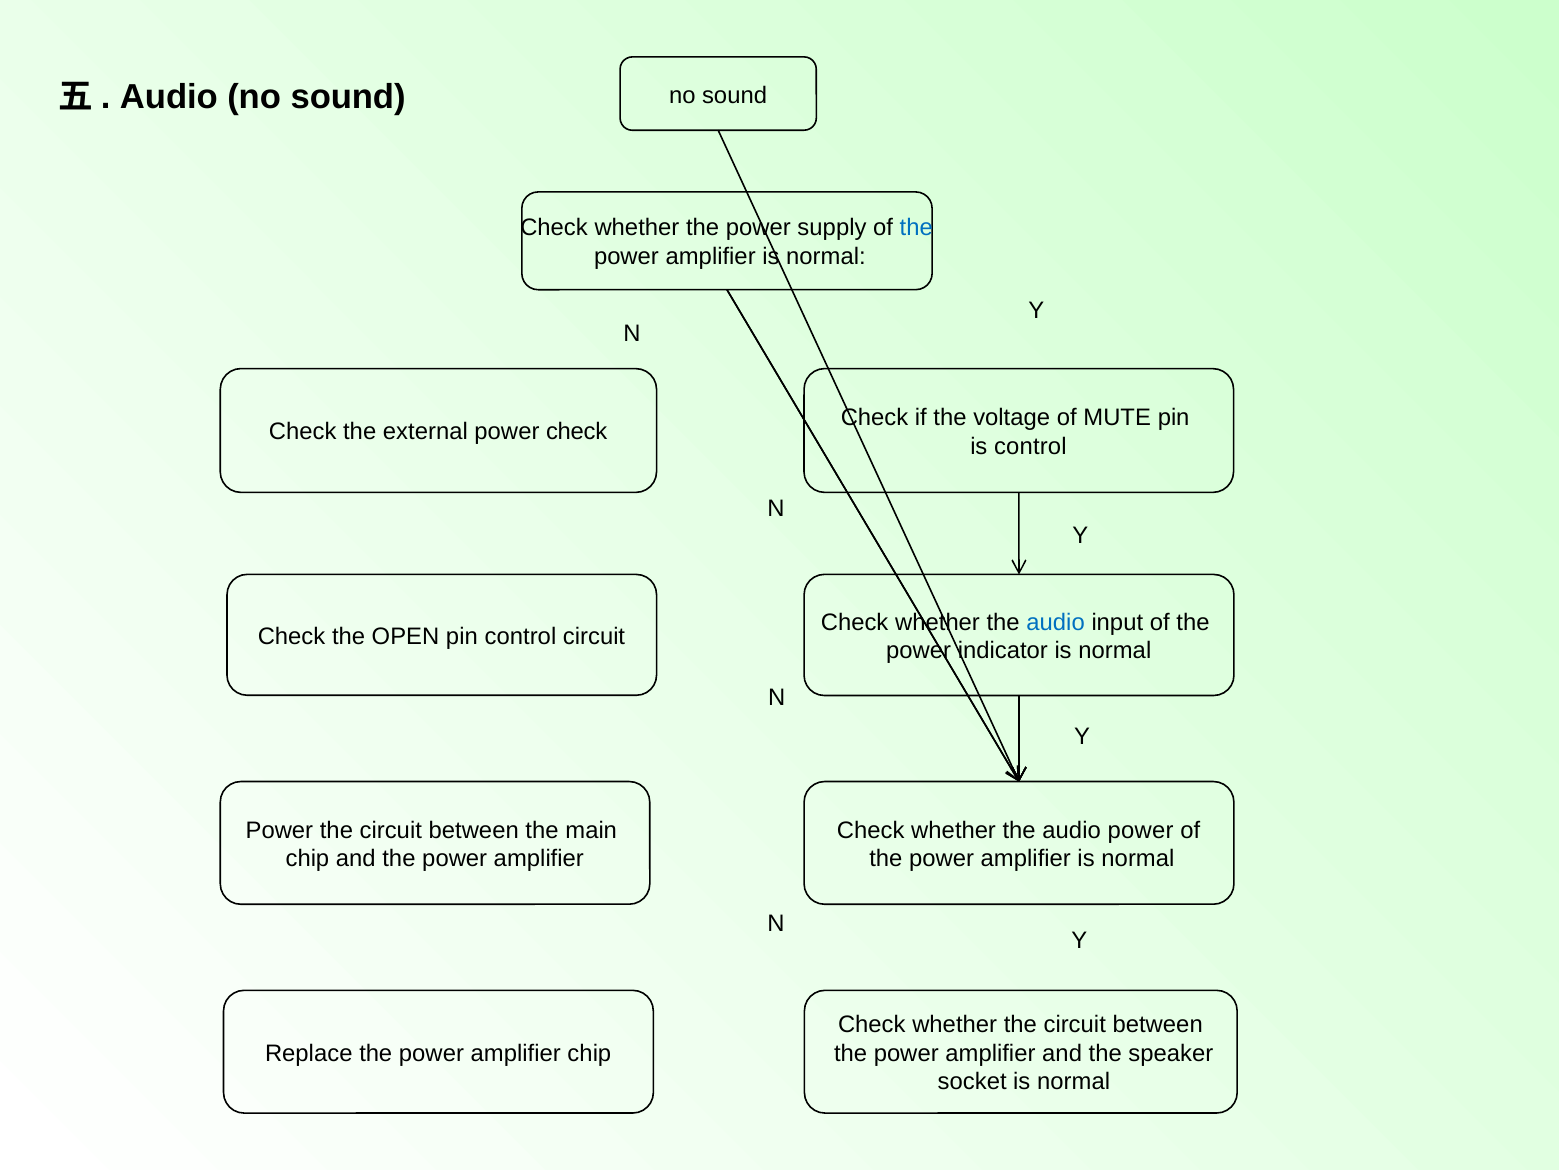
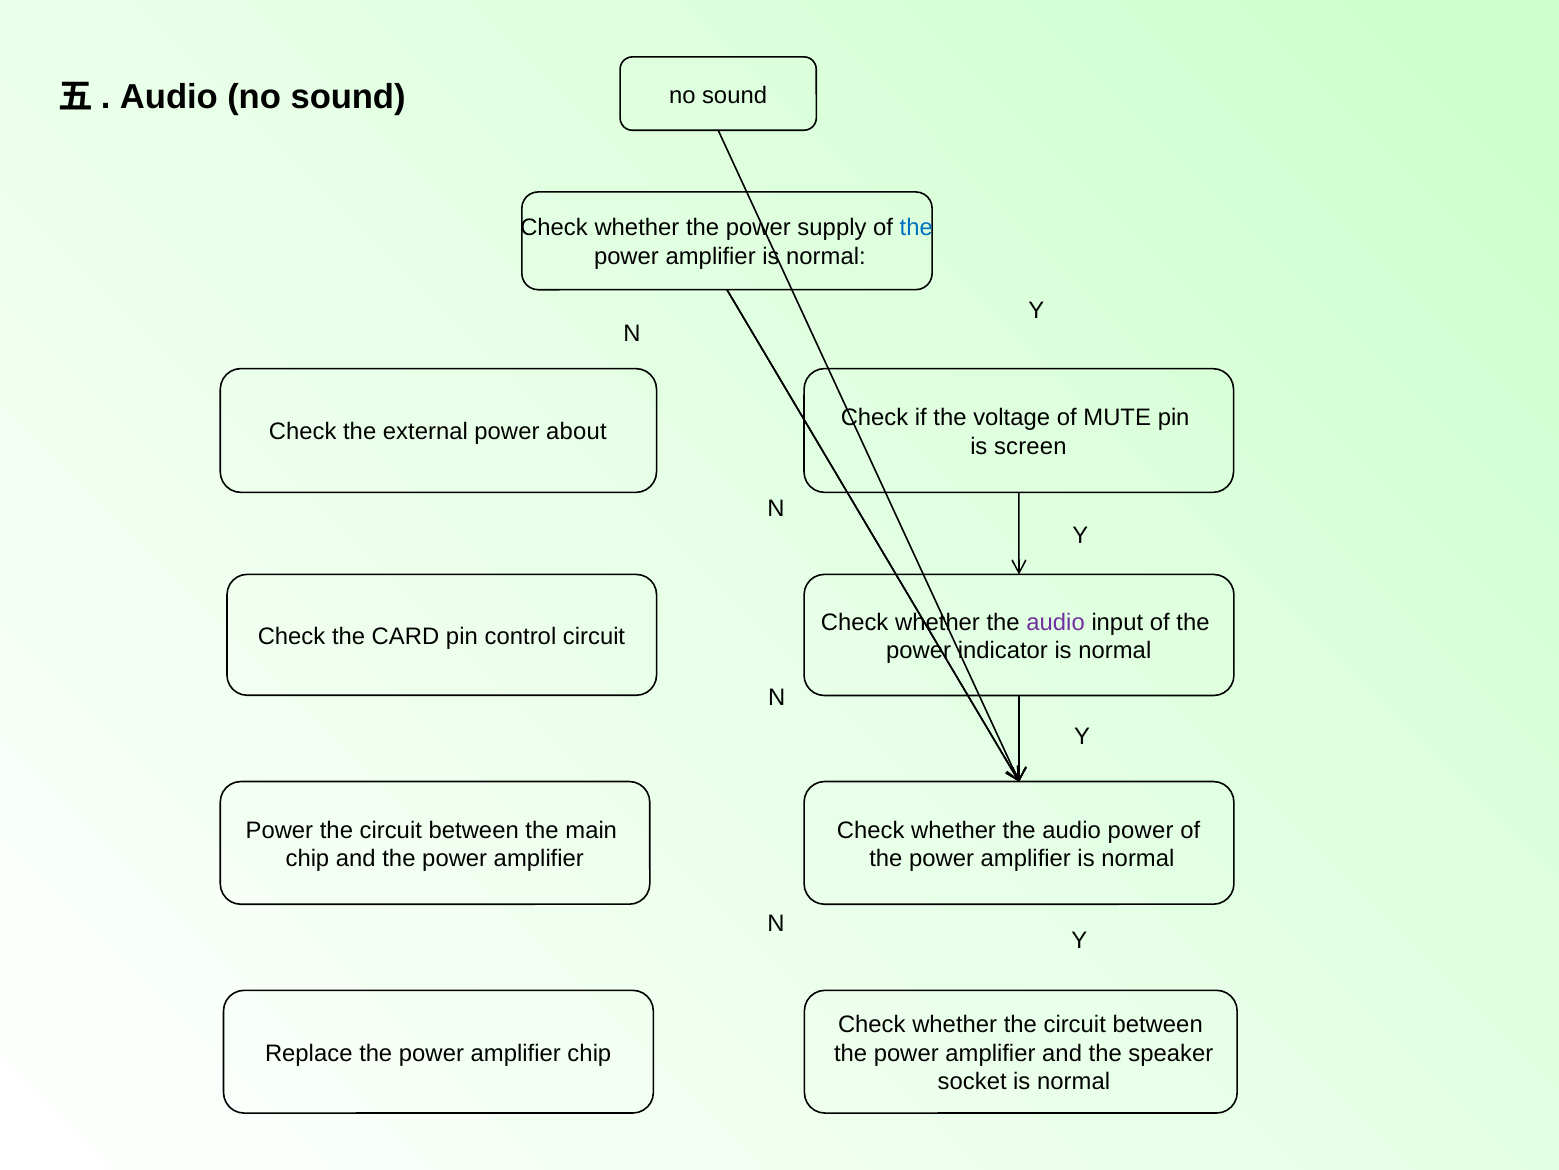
power check: check -> about
is control: control -> screen
audio at (1056, 622) colour: blue -> purple
OPEN: OPEN -> CARD
